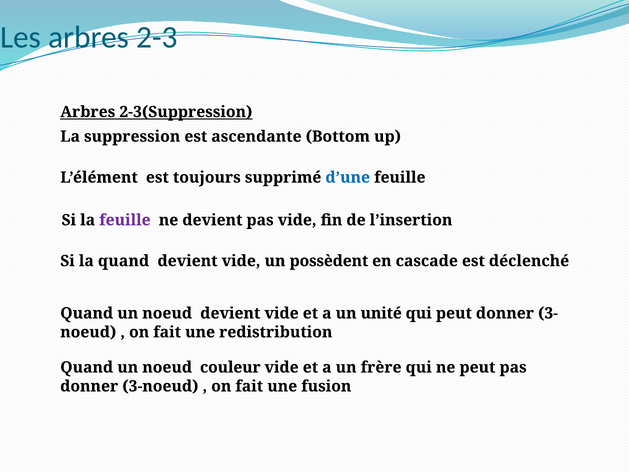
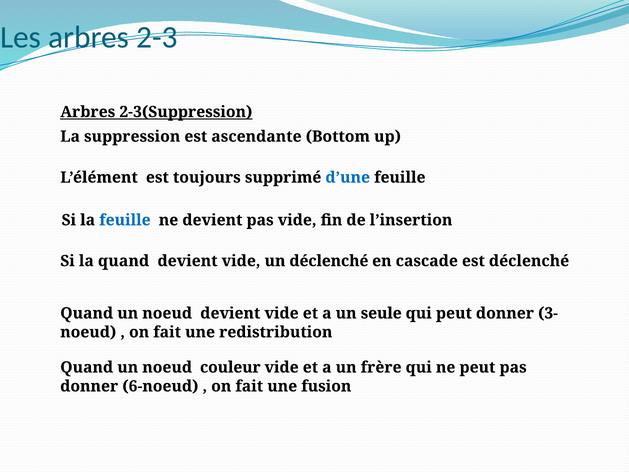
feuille at (125, 220) colour: purple -> blue
un possèdent: possèdent -> déclenché
unité: unité -> seule
3-noeud: 3-noeud -> 6-noeud
